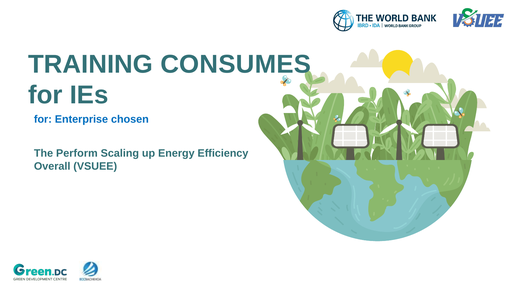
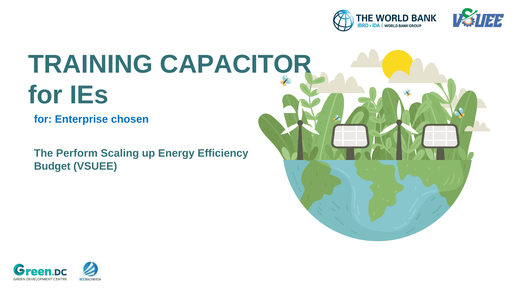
CONSUMES: CONSUMES -> CAPACITOR
Overall: Overall -> Budget
